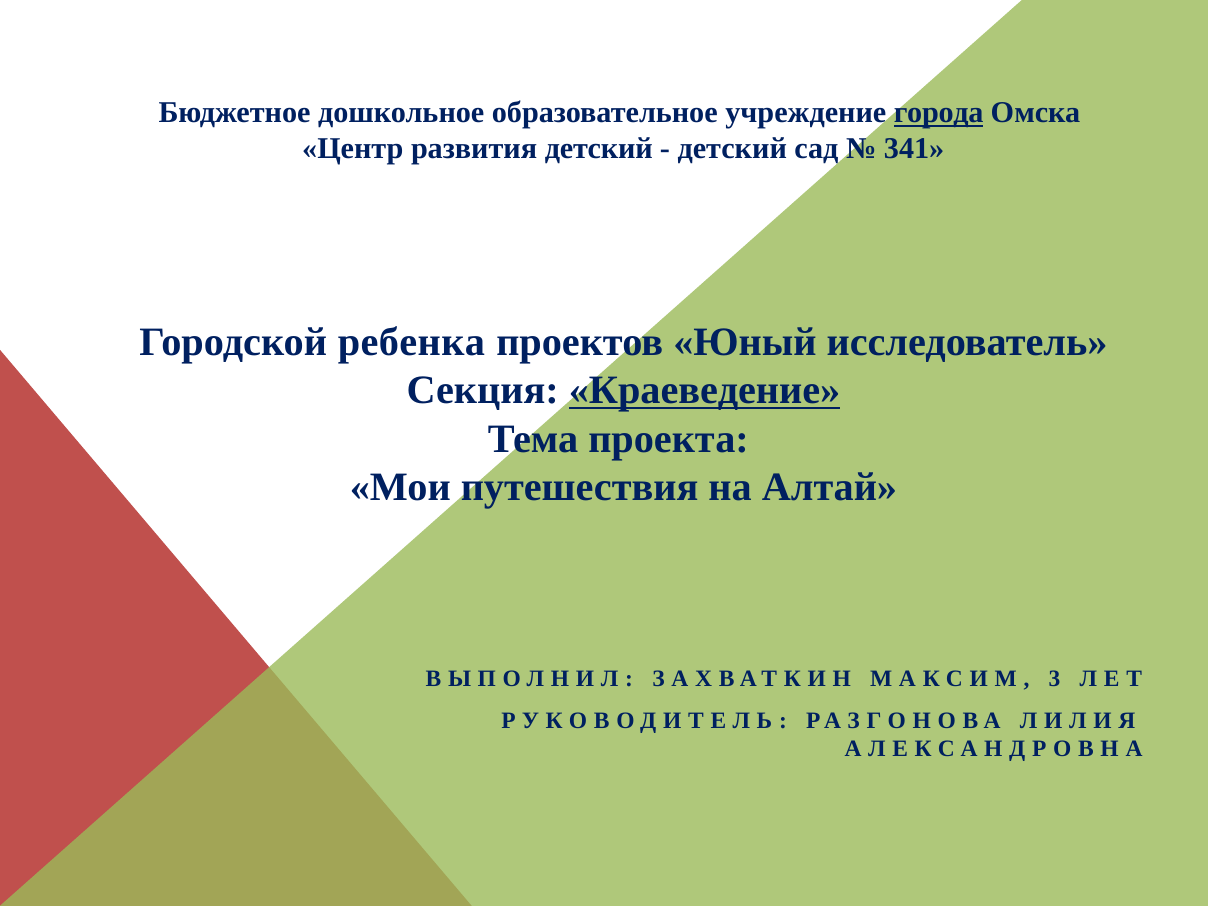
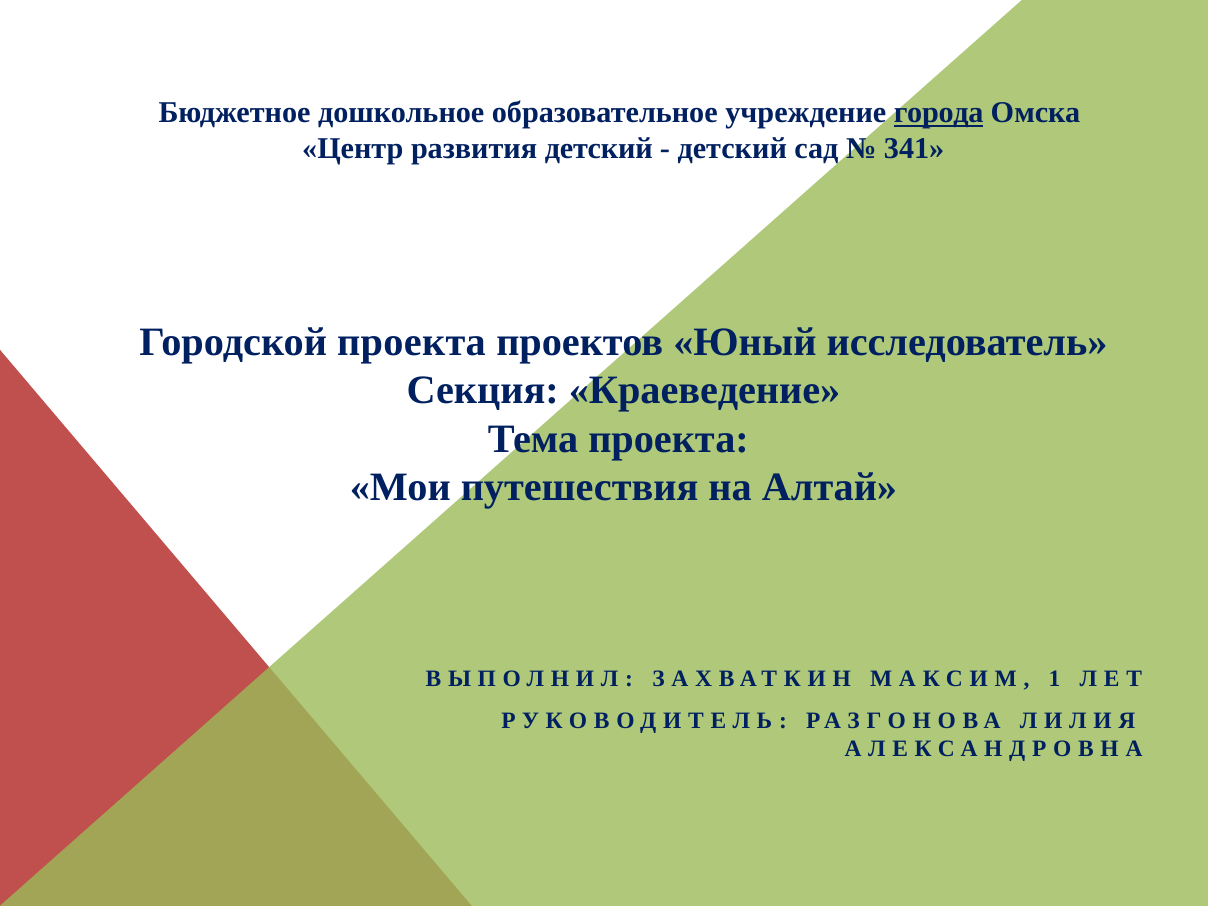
Городской ребенка: ребенка -> проекта
Краеведение underline: present -> none
3: 3 -> 1
